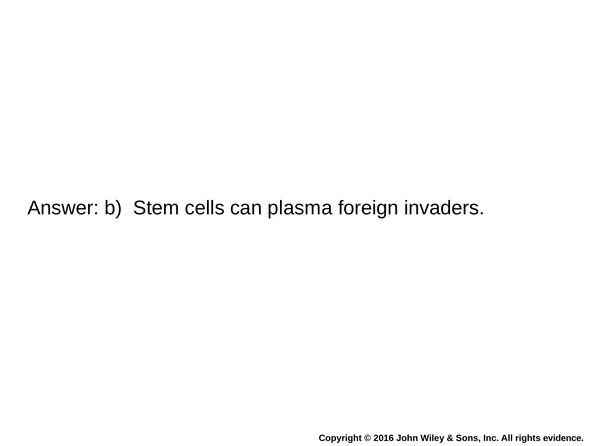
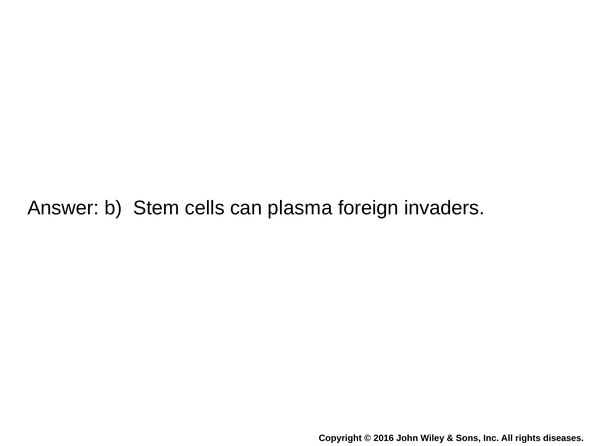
evidence: evidence -> diseases
